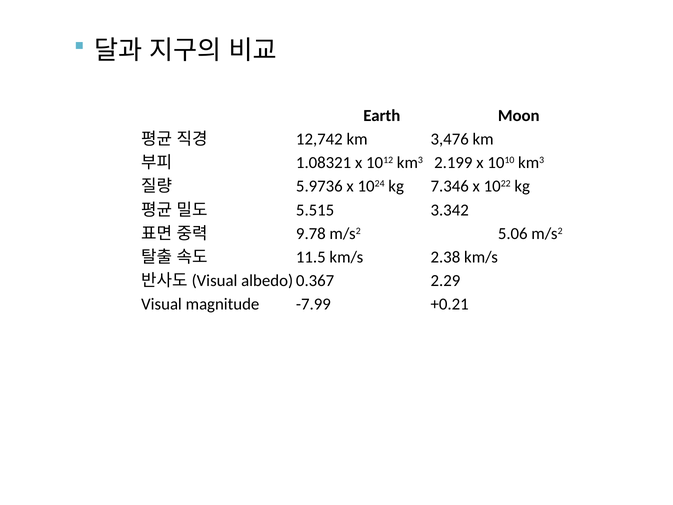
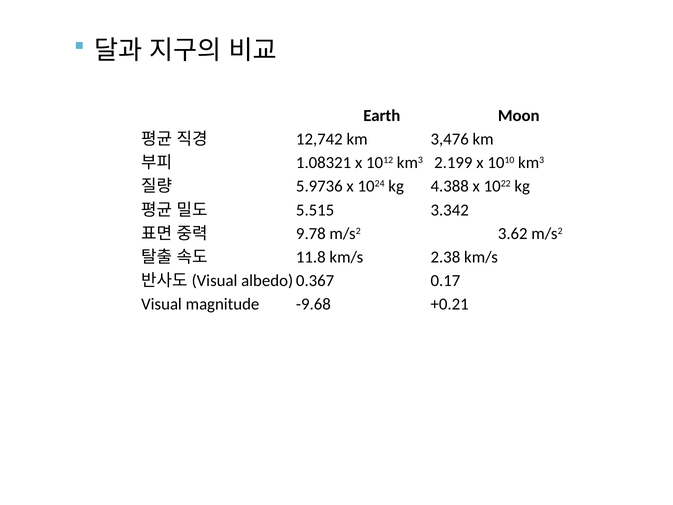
7.346: 7.346 -> 4.388
5.06: 5.06 -> 3.62
11.5: 11.5 -> 11.8
2.29: 2.29 -> 0.17
-7.99: -7.99 -> -9.68
